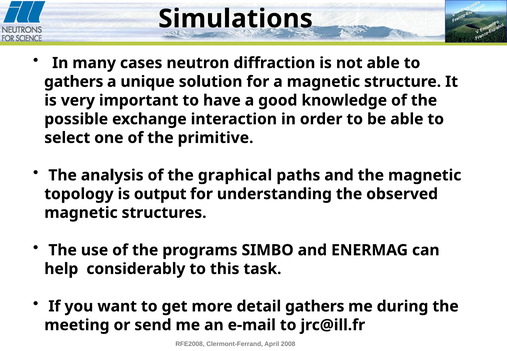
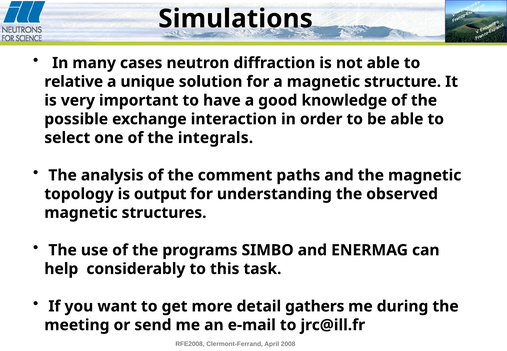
gathers at (74, 82): gathers -> relative
primitive: primitive -> integrals
graphical: graphical -> comment
